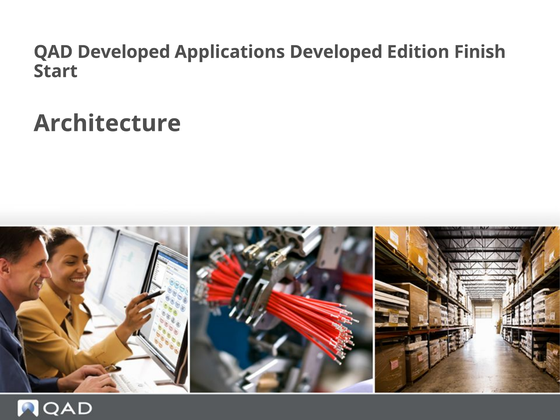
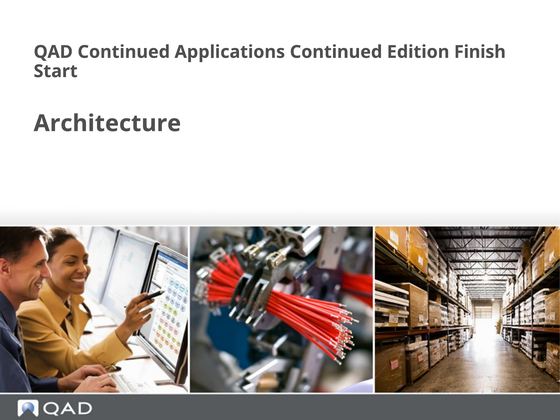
QAD Developed: Developed -> Continued
Applications Developed: Developed -> Continued
